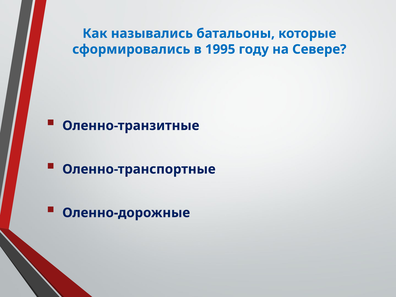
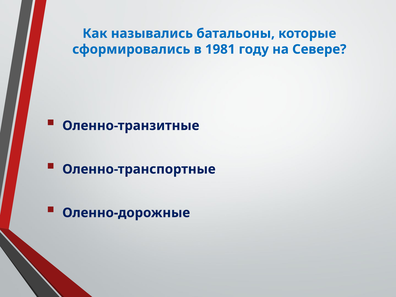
1995: 1995 -> 1981
